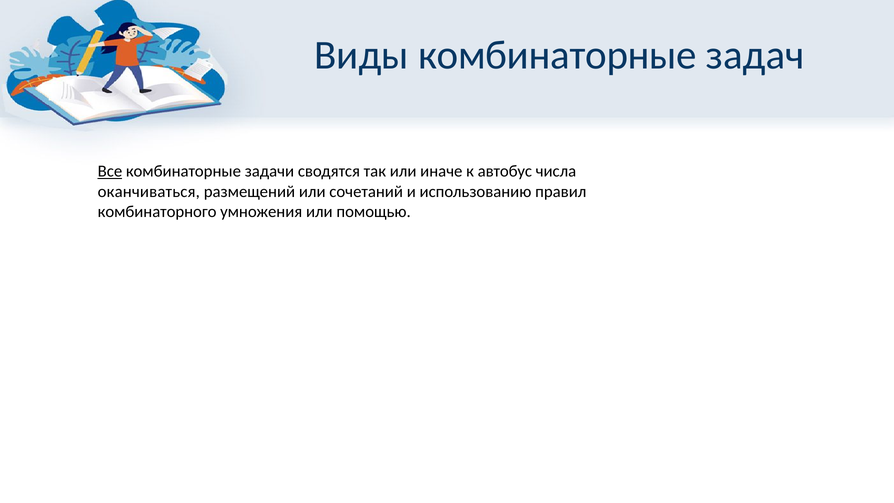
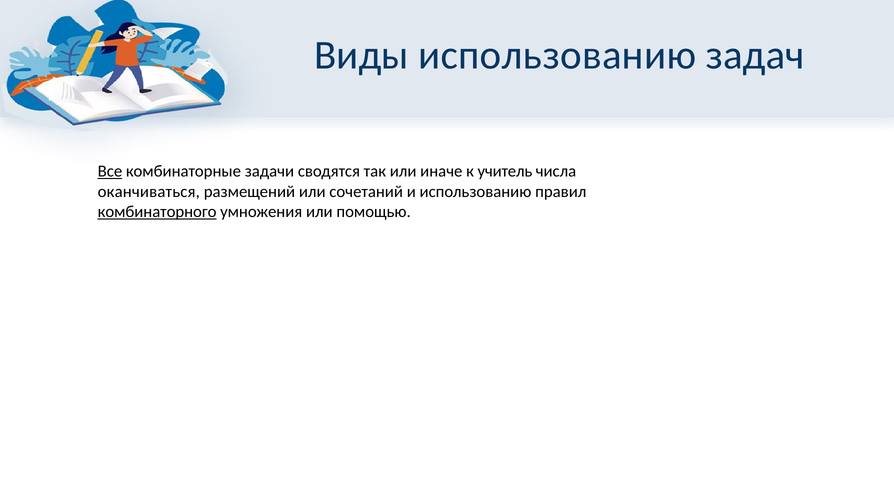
Виды комбинаторные: комбинаторные -> использованию
автобус: автобус -> учитель
комбинаторного underline: none -> present
